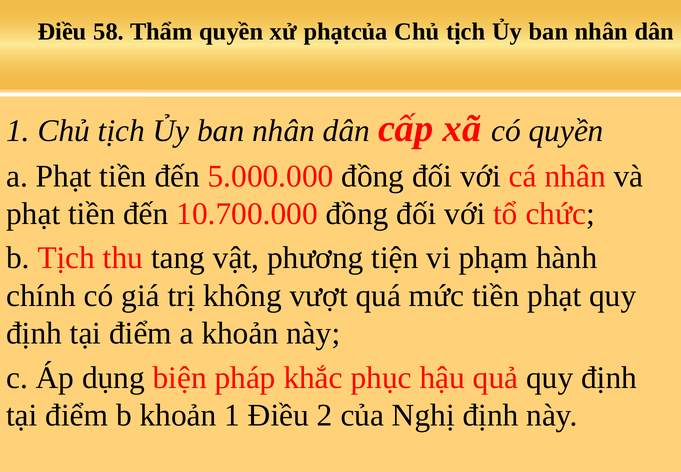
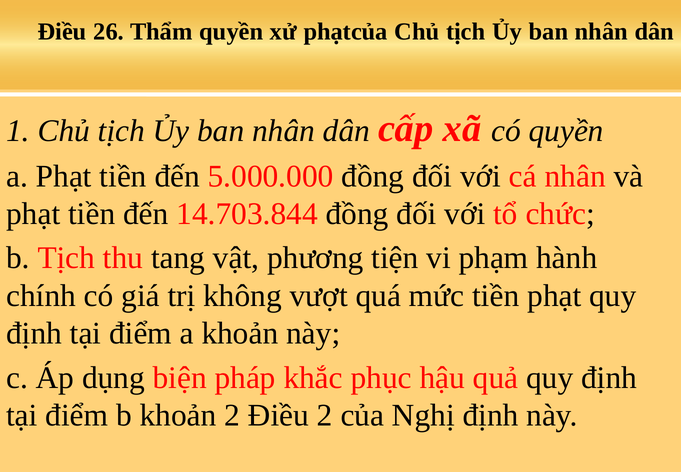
58: 58 -> 26
10.700.000: 10.700.000 -> 14.703.844
khoản 1: 1 -> 2
